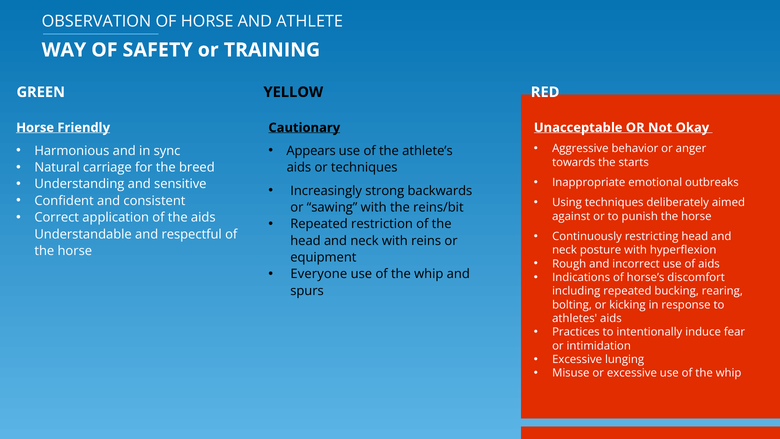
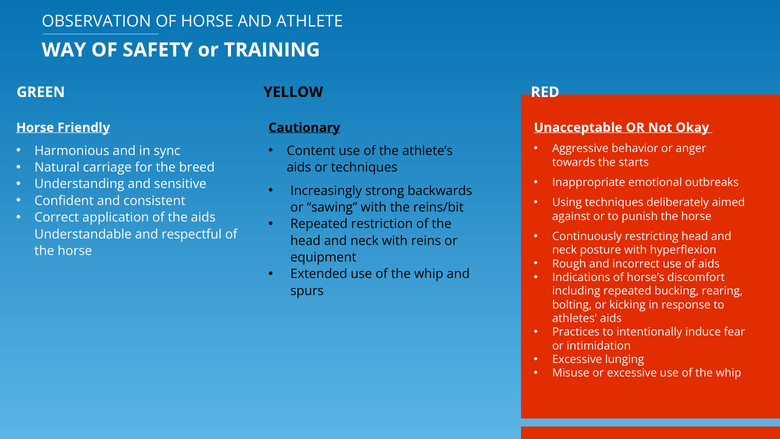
Appears: Appears -> Content
Everyone: Everyone -> Extended
